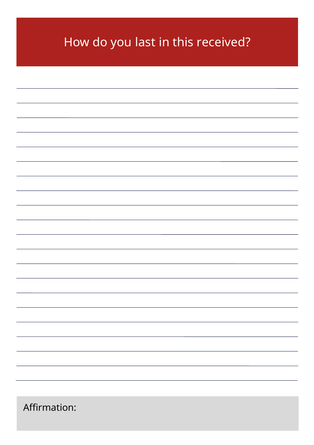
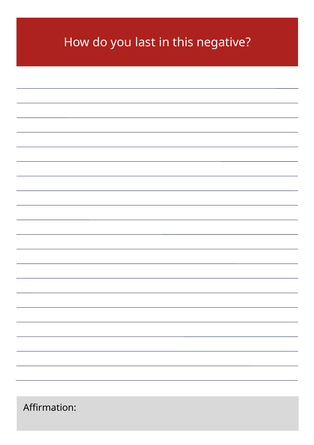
received: received -> negative
